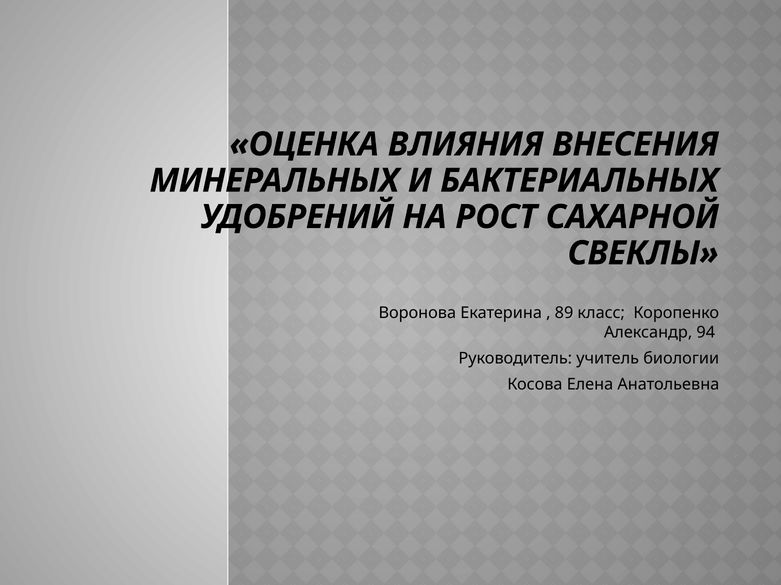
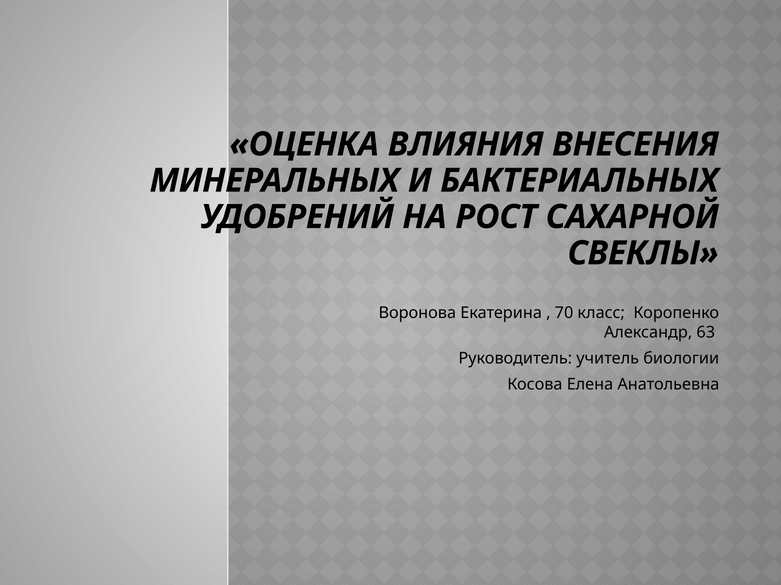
89: 89 -> 70
94: 94 -> 63
